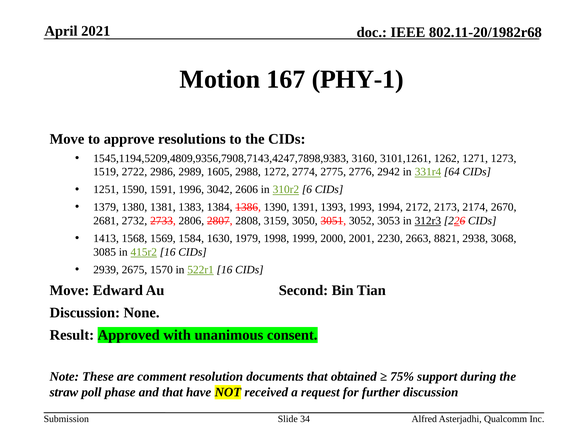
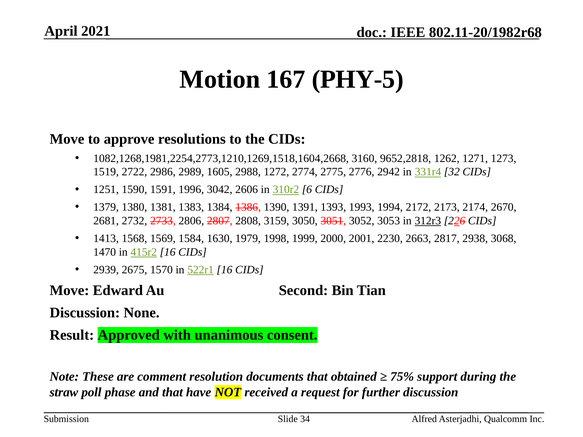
PHY-1: PHY-1 -> PHY-5
1545,1194,5209,4809,9356,7908,7143,4247,7898,9383: 1545,1194,5209,4809,9356,7908,7143,4247,7898,9383 -> 1082,1268,1981,2254,2773,1210,1269,1518,1604,2668
3101,1261: 3101,1261 -> 9652,2818
64: 64 -> 32
8821: 8821 -> 2817
3085: 3085 -> 1470
